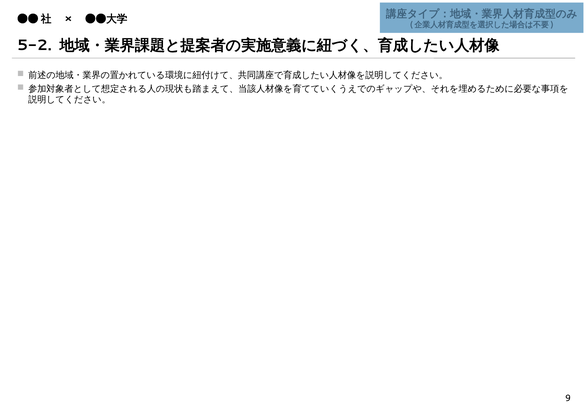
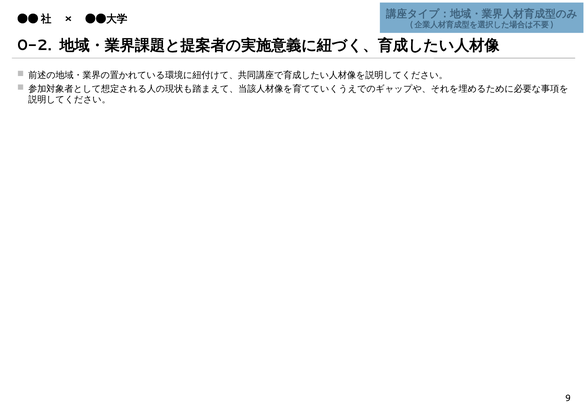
5-2: 5-2 -> 0-2
